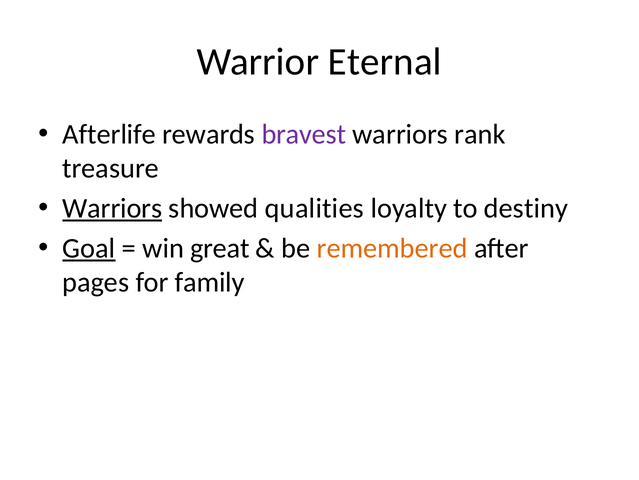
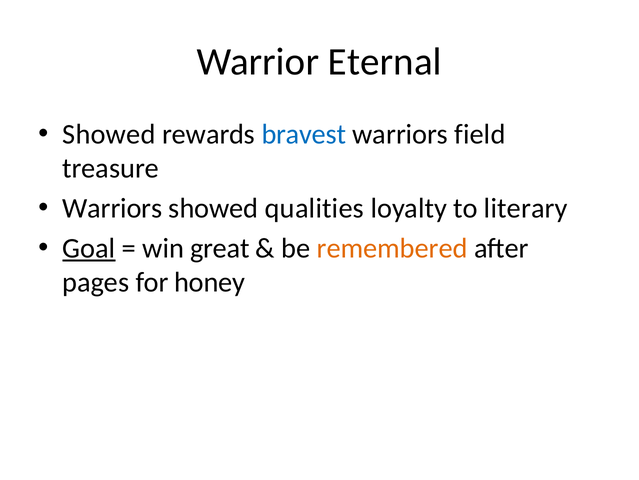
Afterlife at (109, 134): Afterlife -> Showed
bravest colour: purple -> blue
rank: rank -> field
Warriors at (112, 208) underline: present -> none
destiny: destiny -> literary
family: family -> honey
